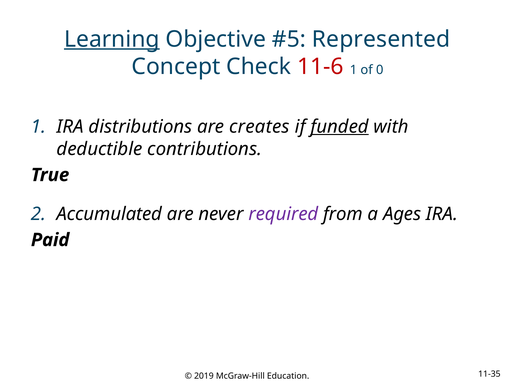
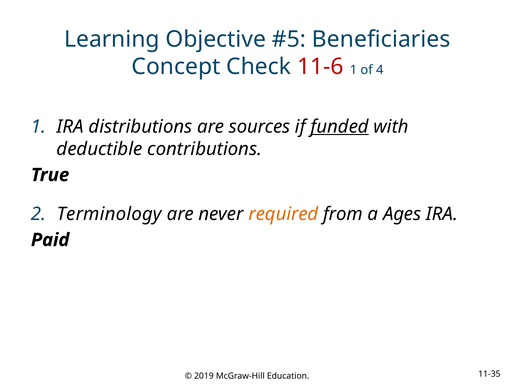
Learning underline: present -> none
Represented: Represented -> Beneficiaries
0: 0 -> 4
creates: creates -> sources
Accumulated: Accumulated -> Terminology
required colour: purple -> orange
